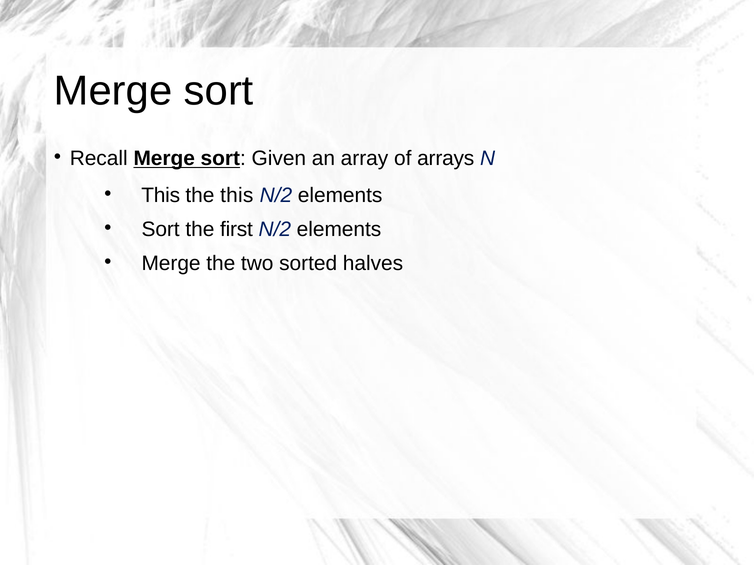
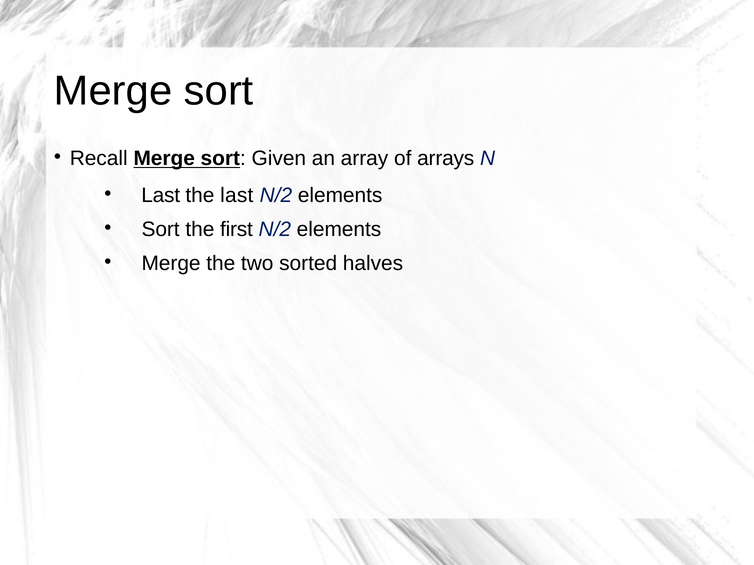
This at (161, 195): This -> Last
the this: this -> last
